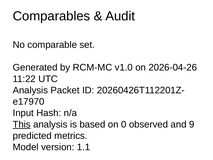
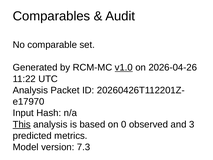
v1.0 underline: none -> present
9: 9 -> 3
1.1: 1.1 -> 7.3
